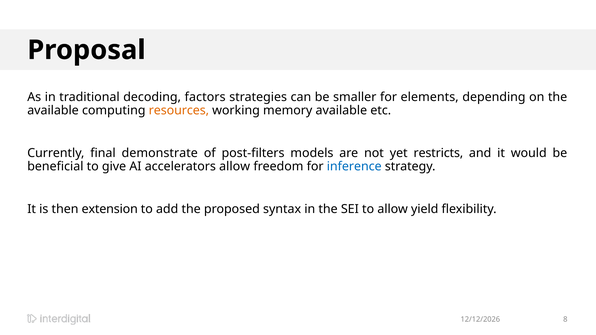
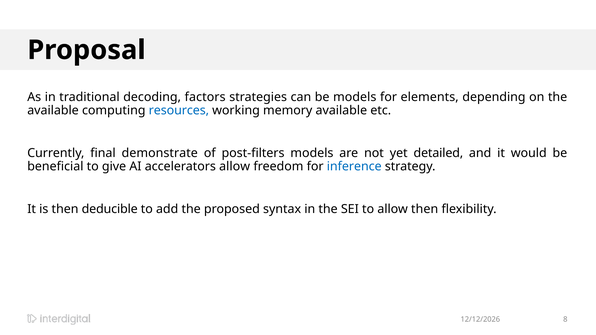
be smaller: smaller -> models
resources colour: orange -> blue
restricts: restricts -> detailed
extension: extension -> deducible
allow yield: yield -> then
